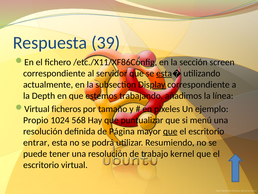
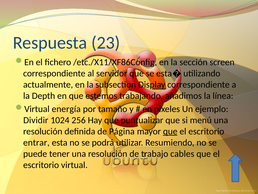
39: 39 -> 23
esta at (164, 73) underline: present -> none
ficheros: ficheros -> energía
Propio: Propio -> Dividir
568: 568 -> 256
kernel: kernel -> cables
